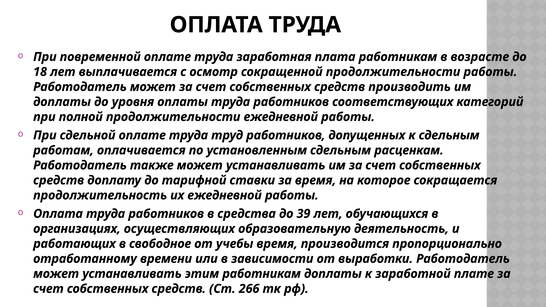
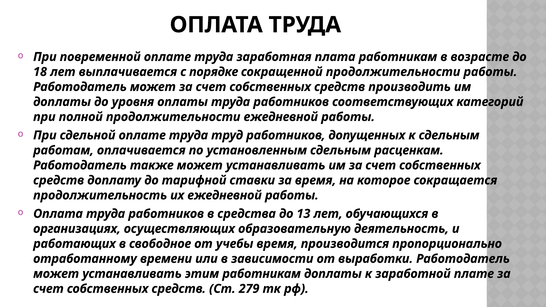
осмотр: осмотр -> порядке
39: 39 -> 13
266: 266 -> 279
